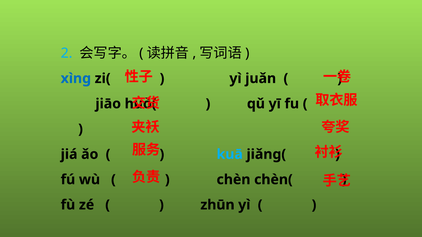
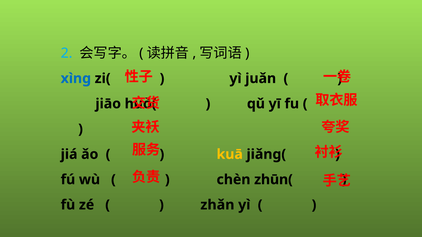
kuā colour: light blue -> yellow
chèn(: chèn( -> zhūn(
zhūn: zhūn -> zhǎn
